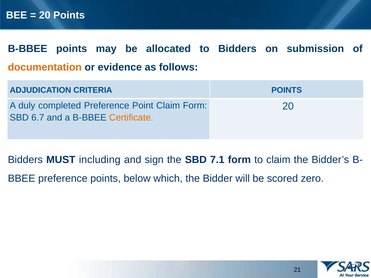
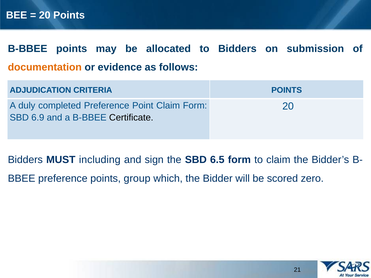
6.7: 6.7 -> 6.9
Certificate colour: orange -> black
7.1: 7.1 -> 6.5
below: below -> group
